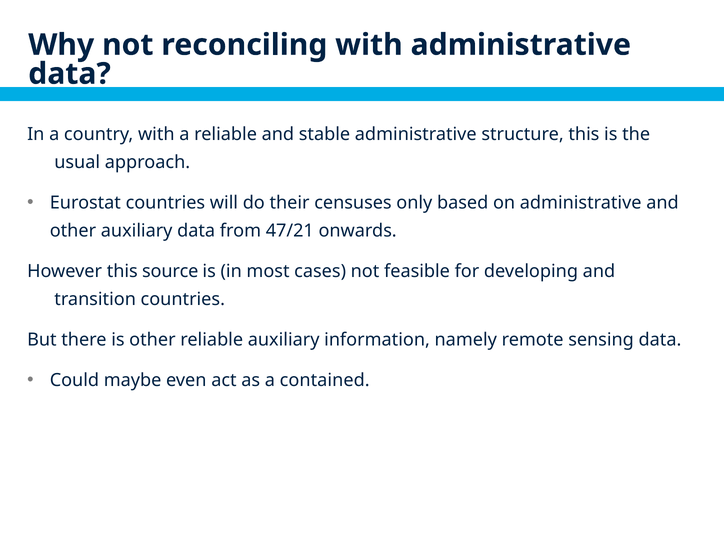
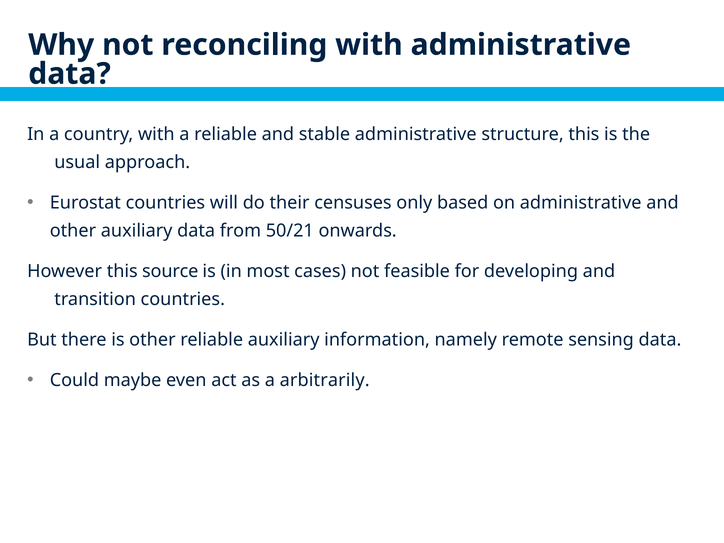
47/21: 47/21 -> 50/21
contained: contained -> arbitrarily
